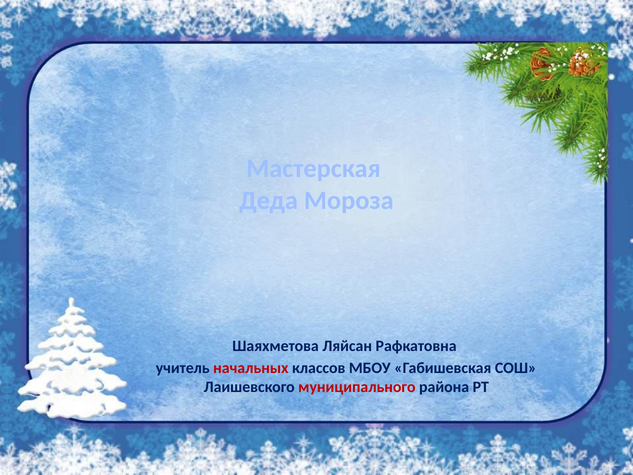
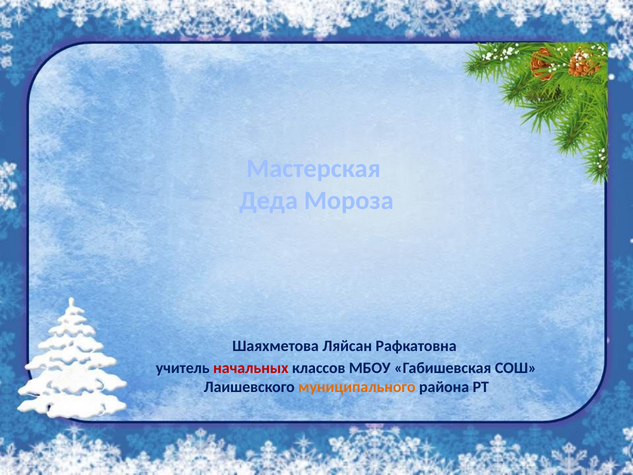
муниципального colour: red -> orange
